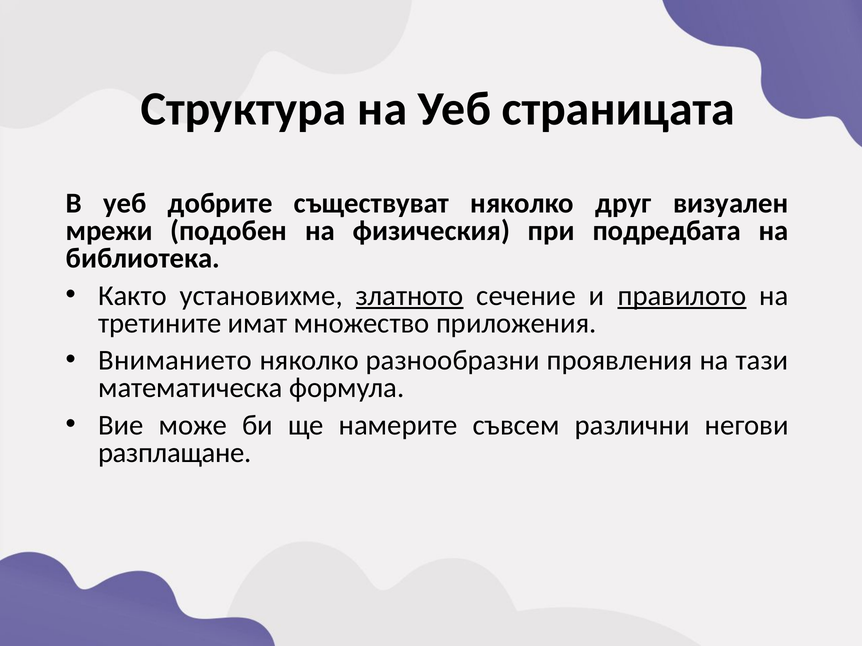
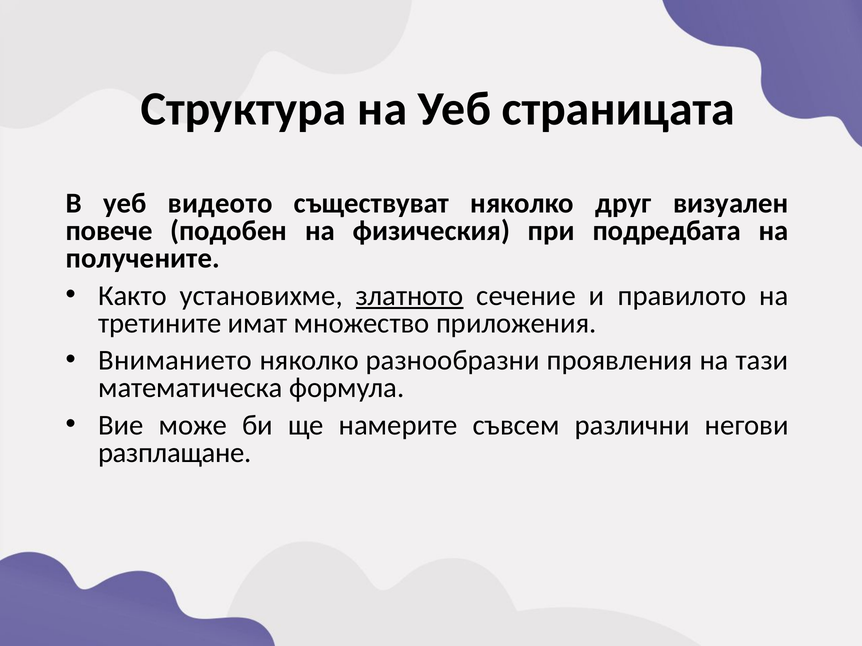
добрите: добрите -> видеото
мрежи: мрежи -> повече
библиотека: библиотека -> получените
правилото underline: present -> none
